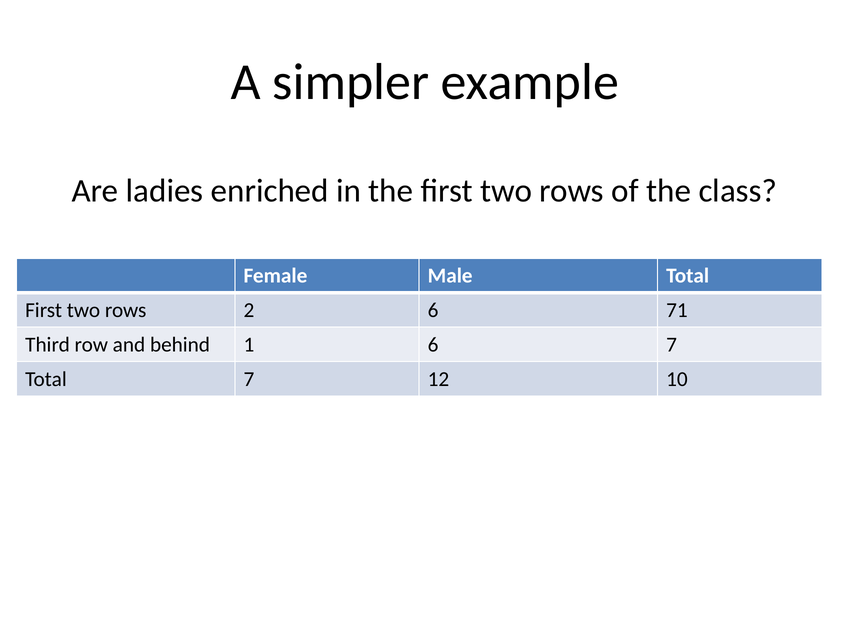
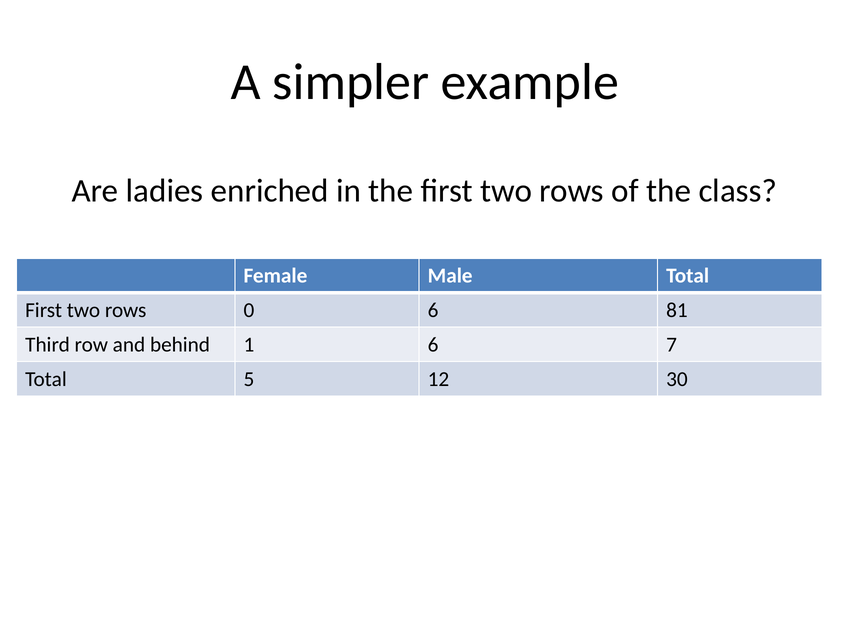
2: 2 -> 0
71: 71 -> 81
Total 7: 7 -> 5
10: 10 -> 30
